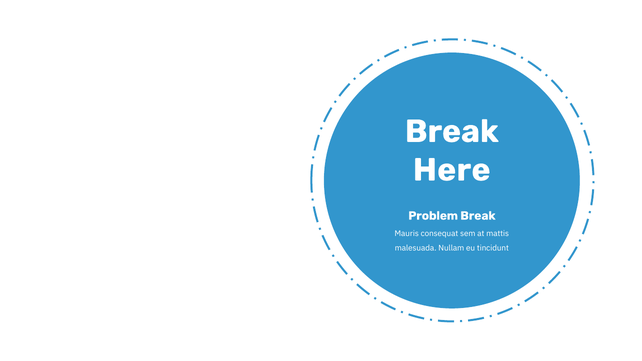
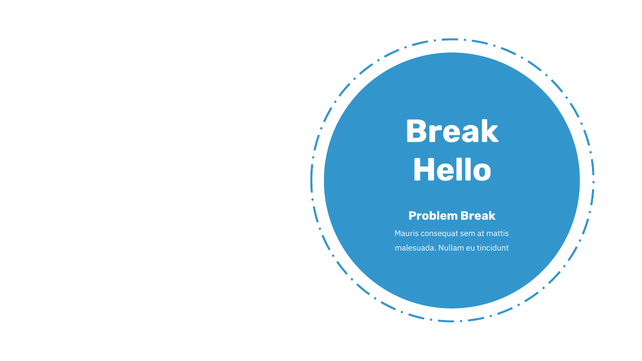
Here: Here -> Hello
